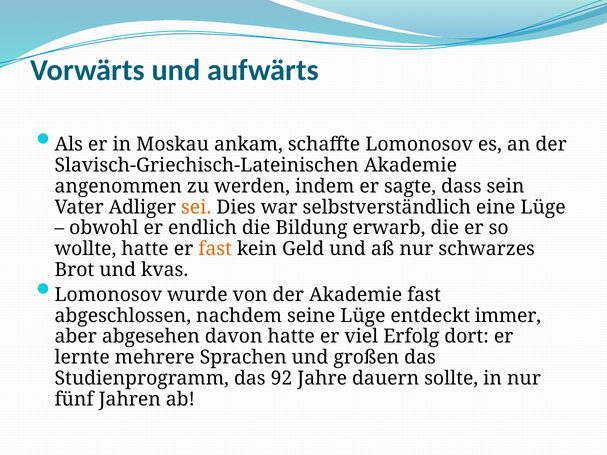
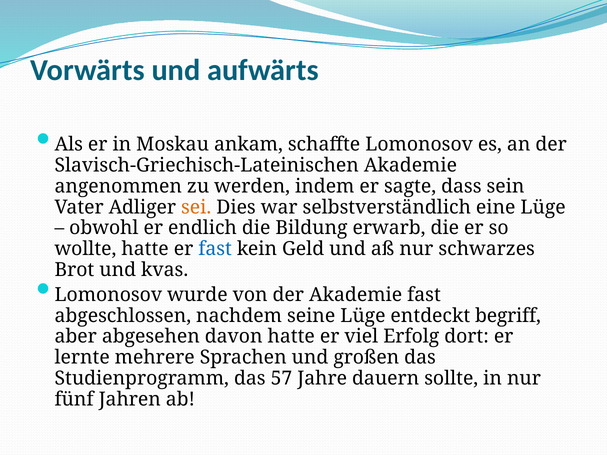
fast at (215, 249) colour: orange -> blue
immer: immer -> begriff
92: 92 -> 57
